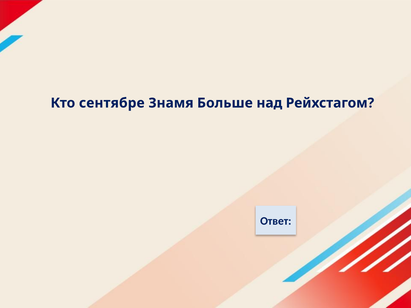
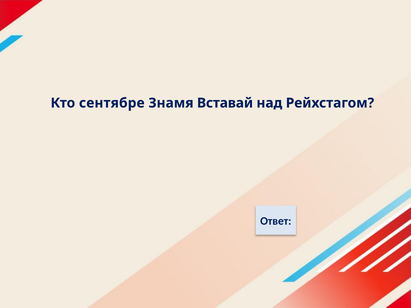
Больше: Больше -> Вставай
